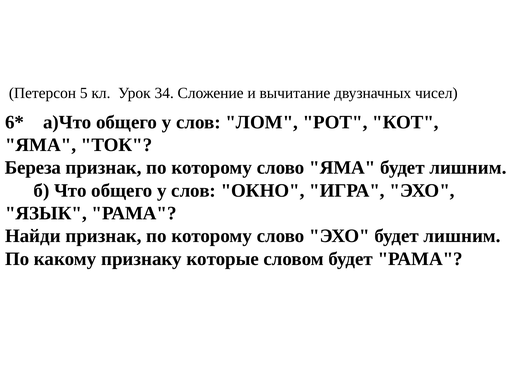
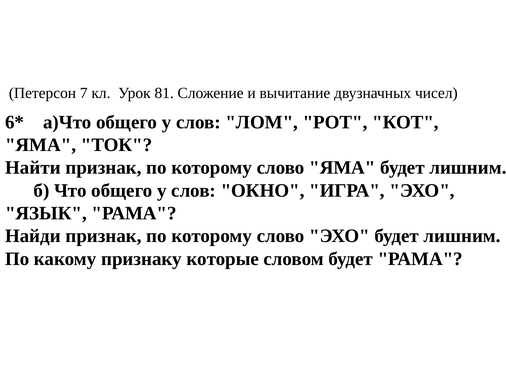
5: 5 -> 7
34: 34 -> 81
Береза: Береза -> Найти
